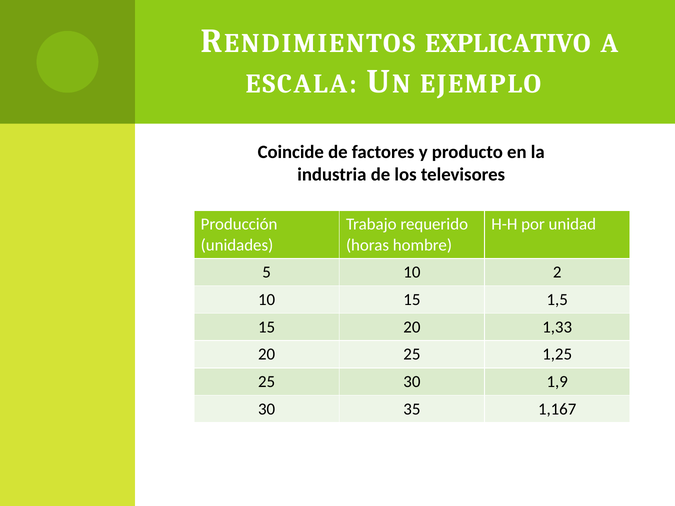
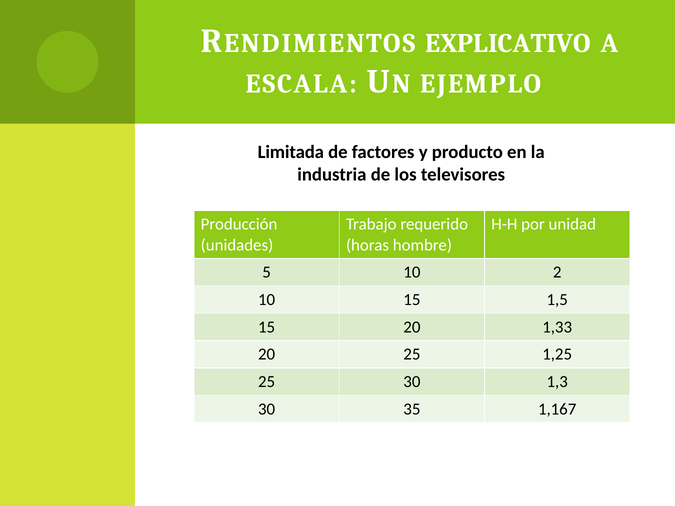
Coincide: Coincide -> Limitada
1,9: 1,9 -> 1,3
